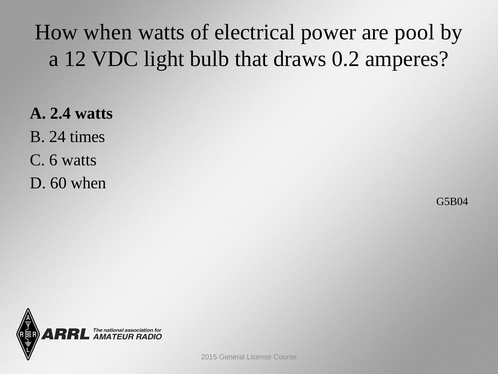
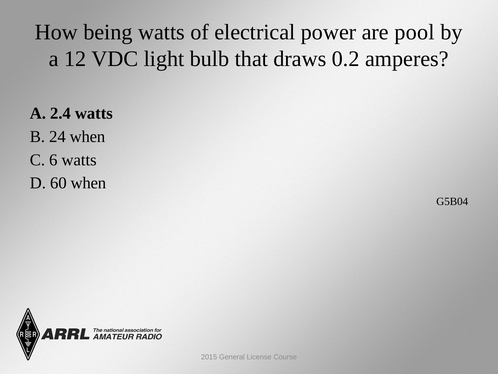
How when: when -> being
24 times: times -> when
